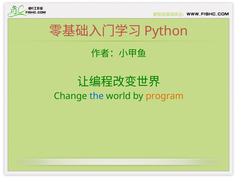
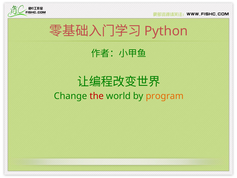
the colour: blue -> red
